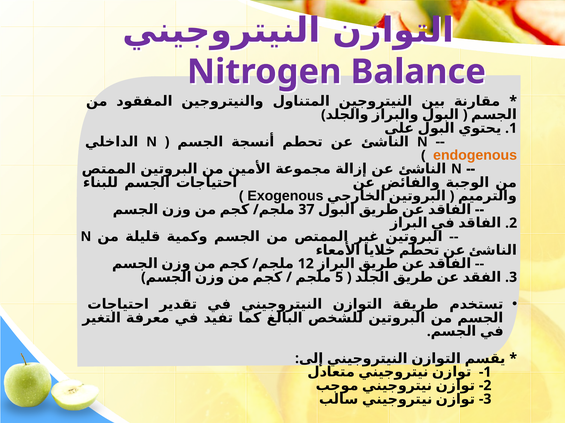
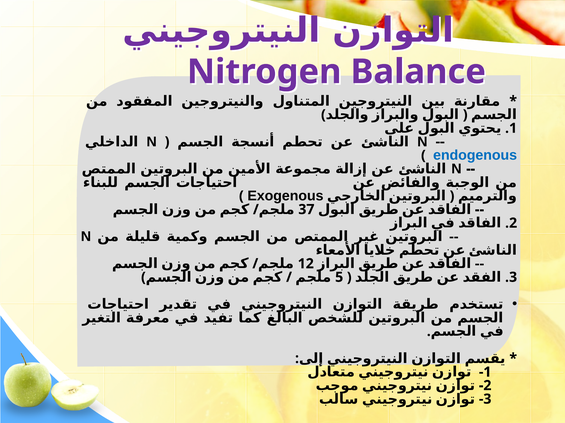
endogenous colour: orange -> blue
